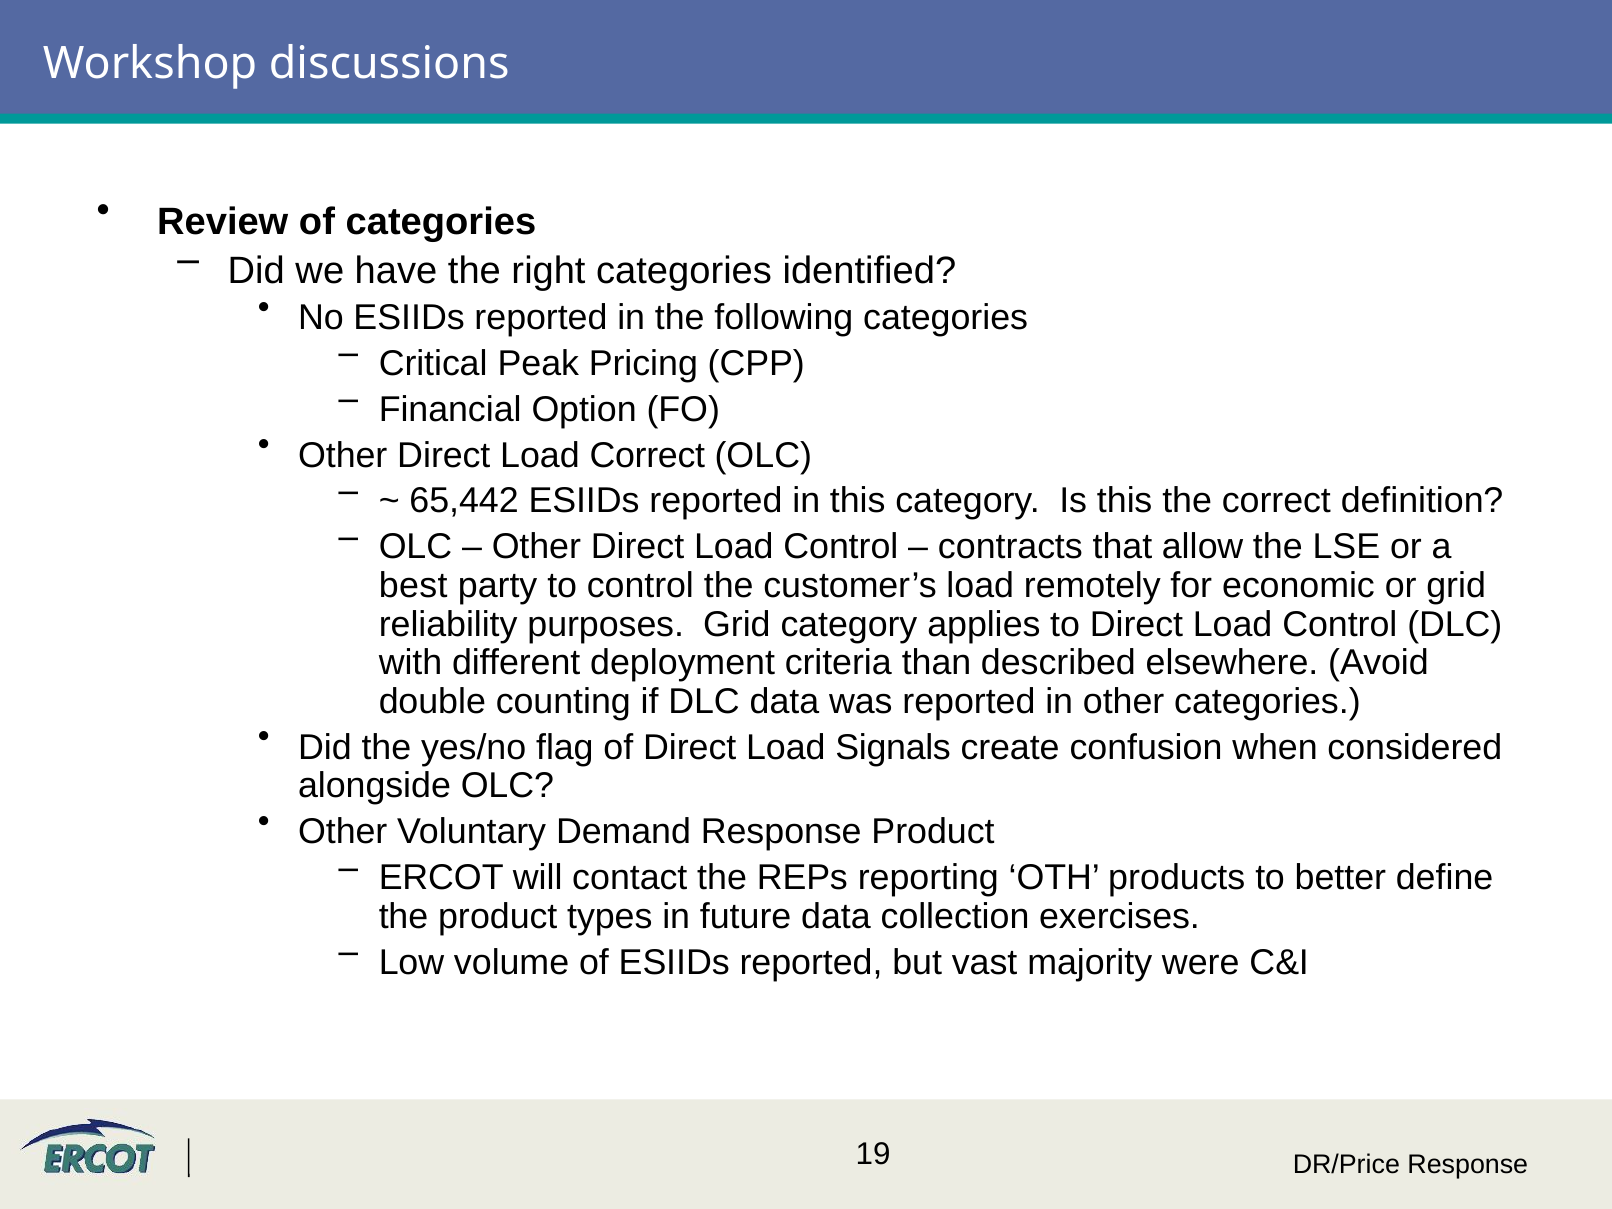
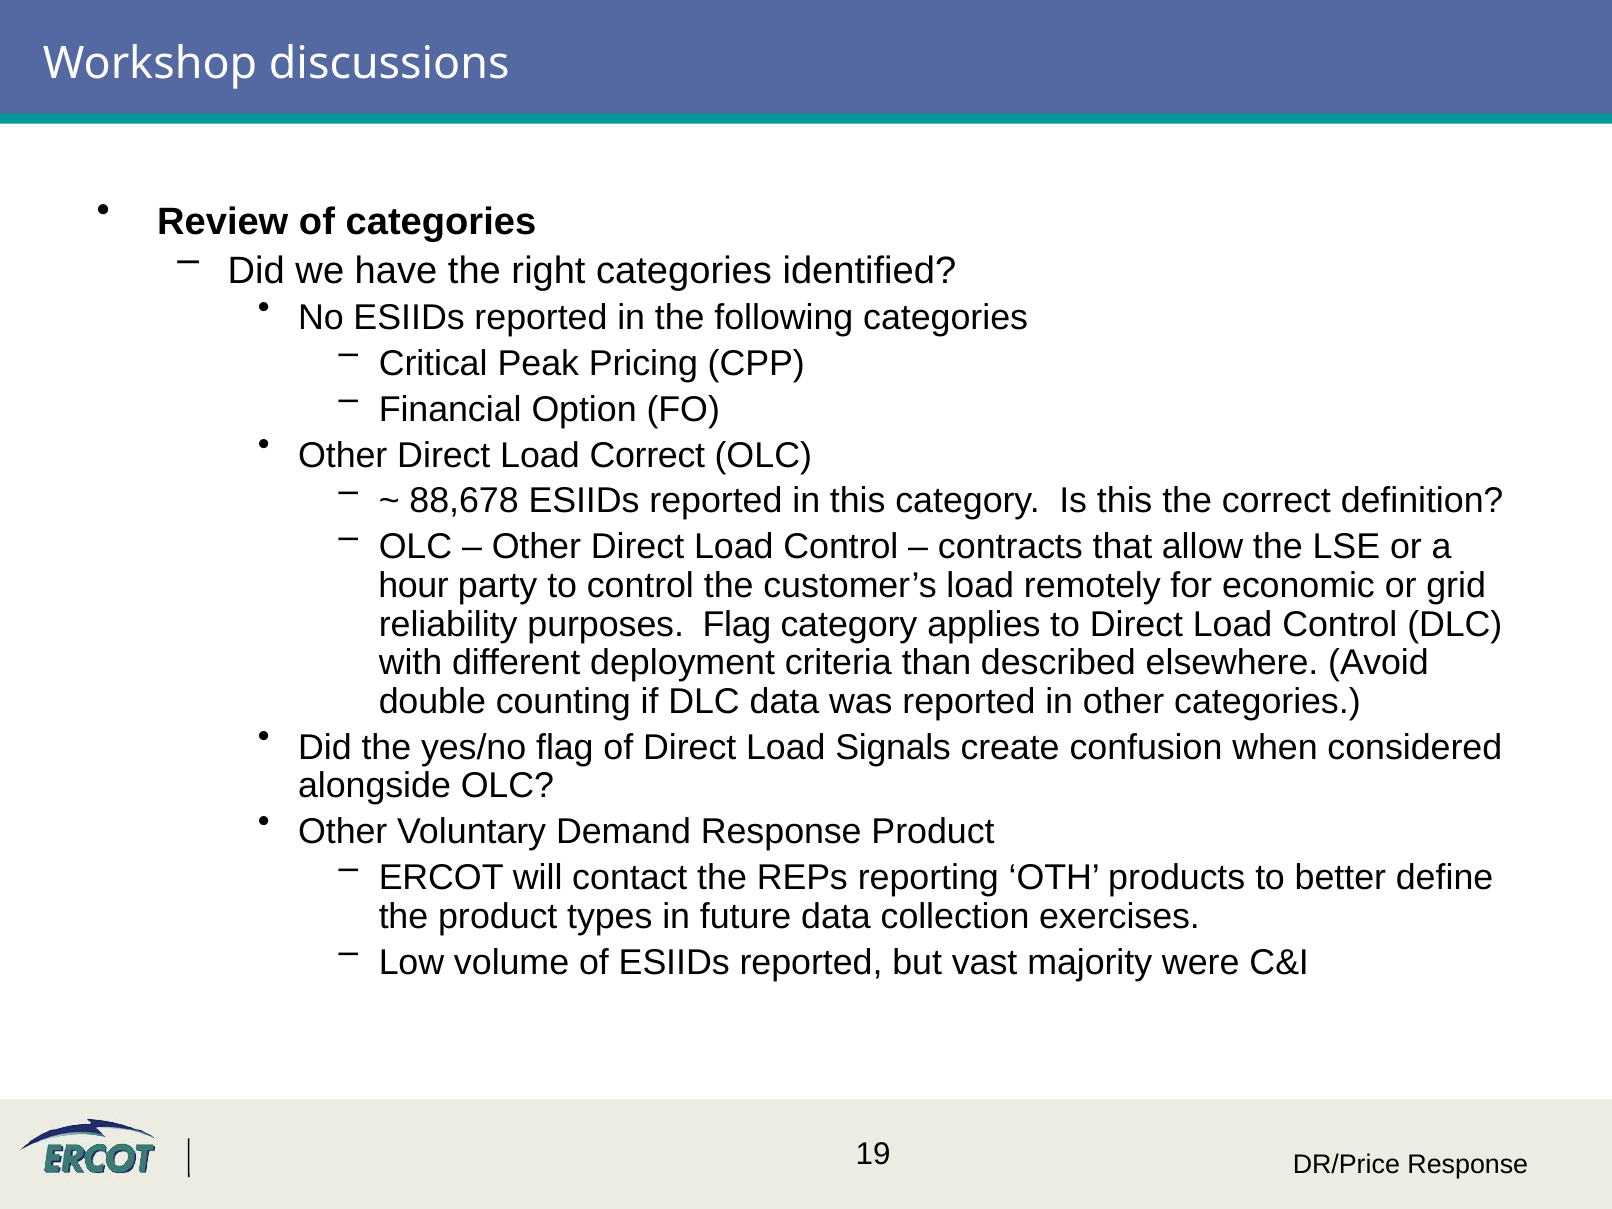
65,442: 65,442 -> 88,678
best: best -> hour
purposes Grid: Grid -> Flag
